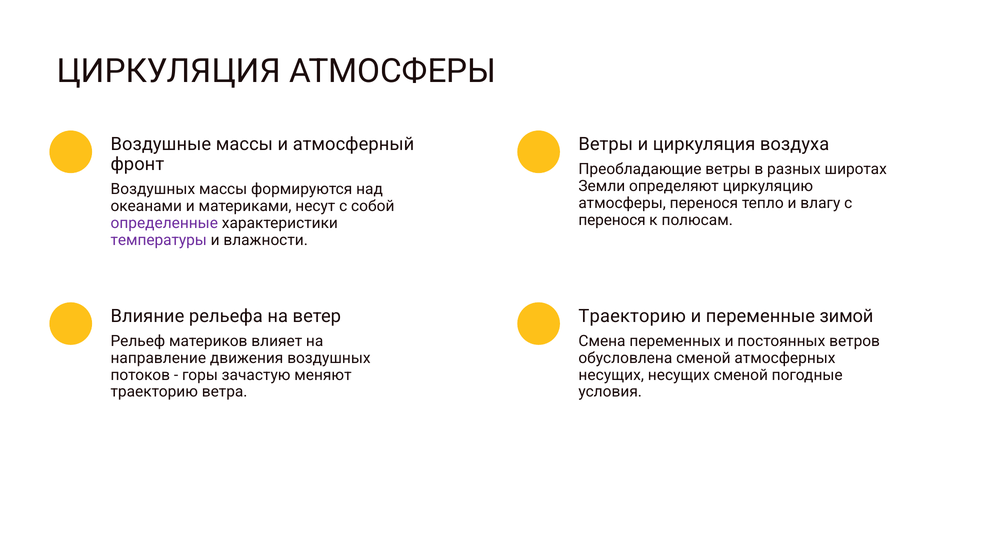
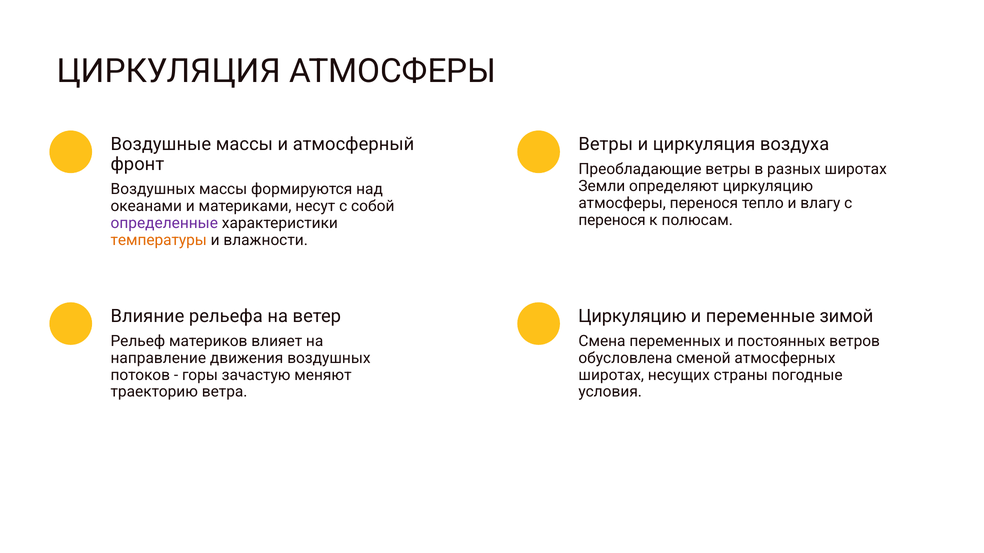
температуры colour: purple -> orange
ветер Траекторию: Траекторию -> Циркуляцию
несущих at (611, 375): несущих -> широтах
несущих сменой: сменой -> страны
